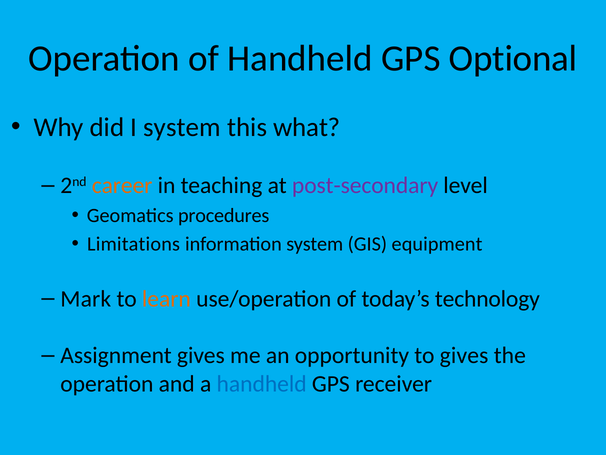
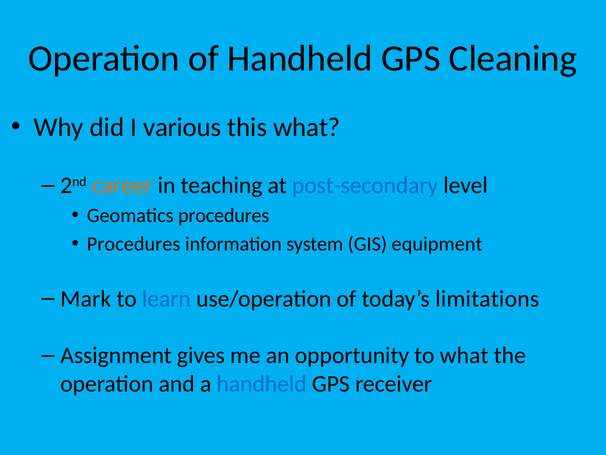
Optional: Optional -> Cleaning
I system: system -> various
post-secondary colour: purple -> blue
Limitations at (134, 244): Limitations -> Procedures
learn colour: orange -> blue
technology: technology -> limitations
to gives: gives -> what
